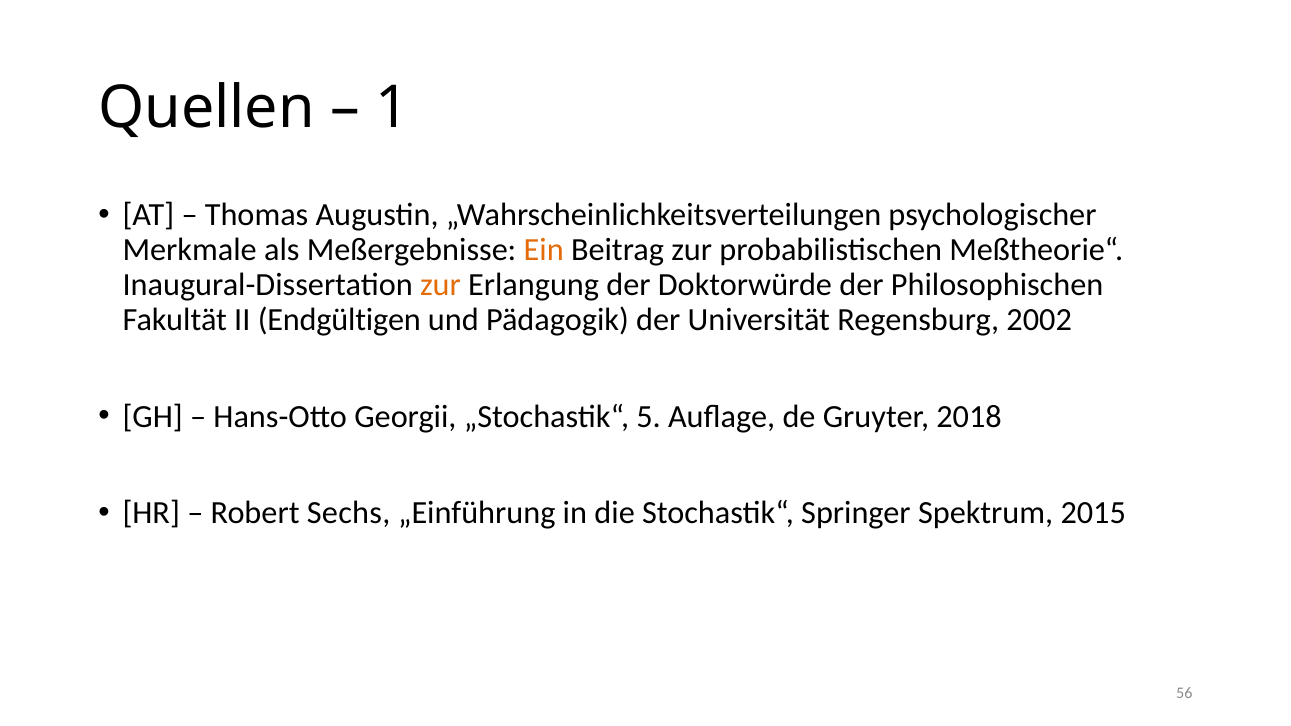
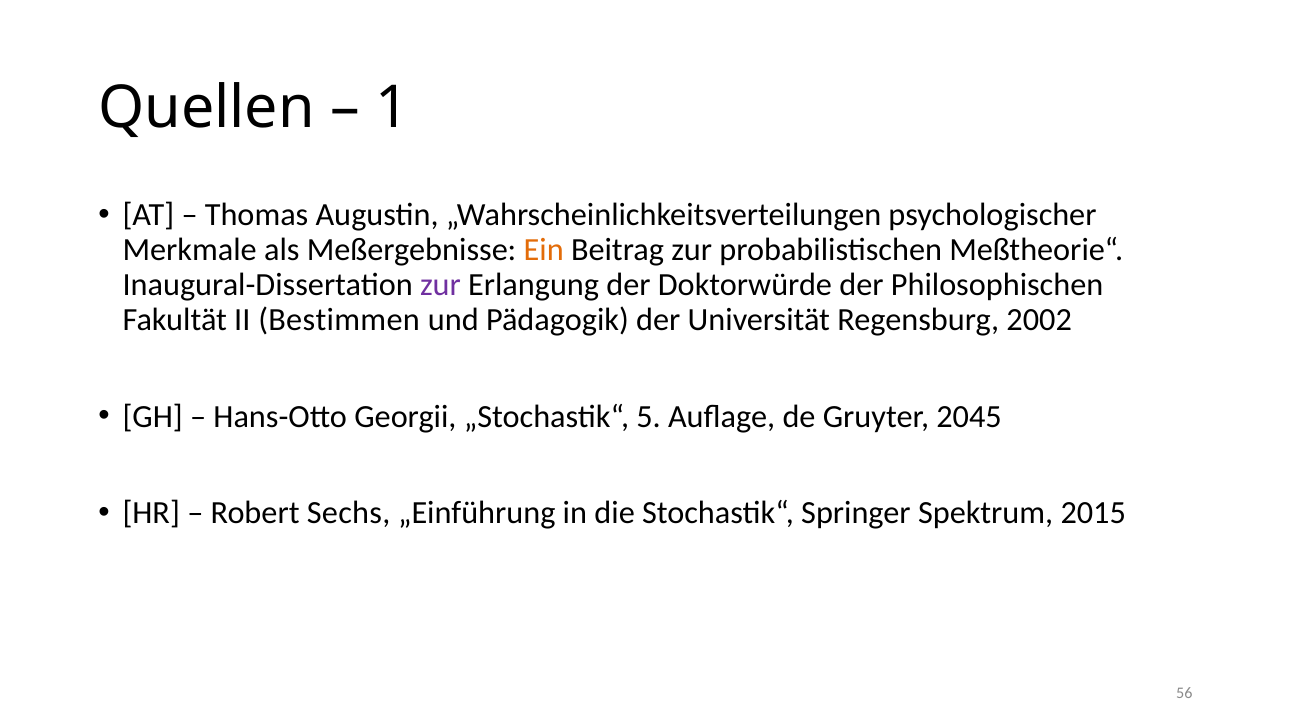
zur at (440, 285) colour: orange -> purple
Endgültigen: Endgültigen -> Bestimmen
2018: 2018 -> 2045
